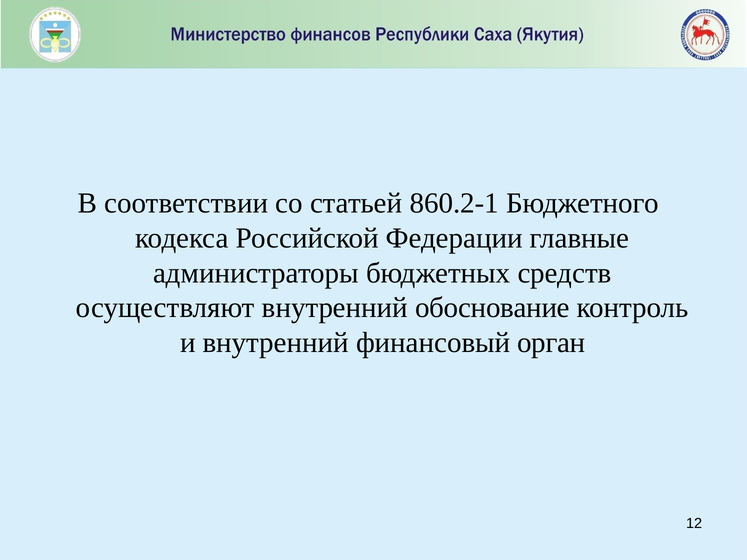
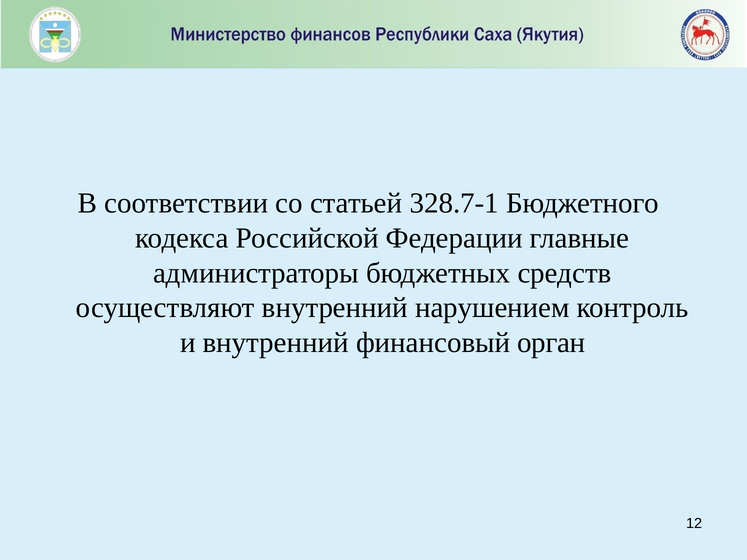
860.2-1: 860.2-1 -> 328.7-1
обоснование: обоснование -> нарушением
